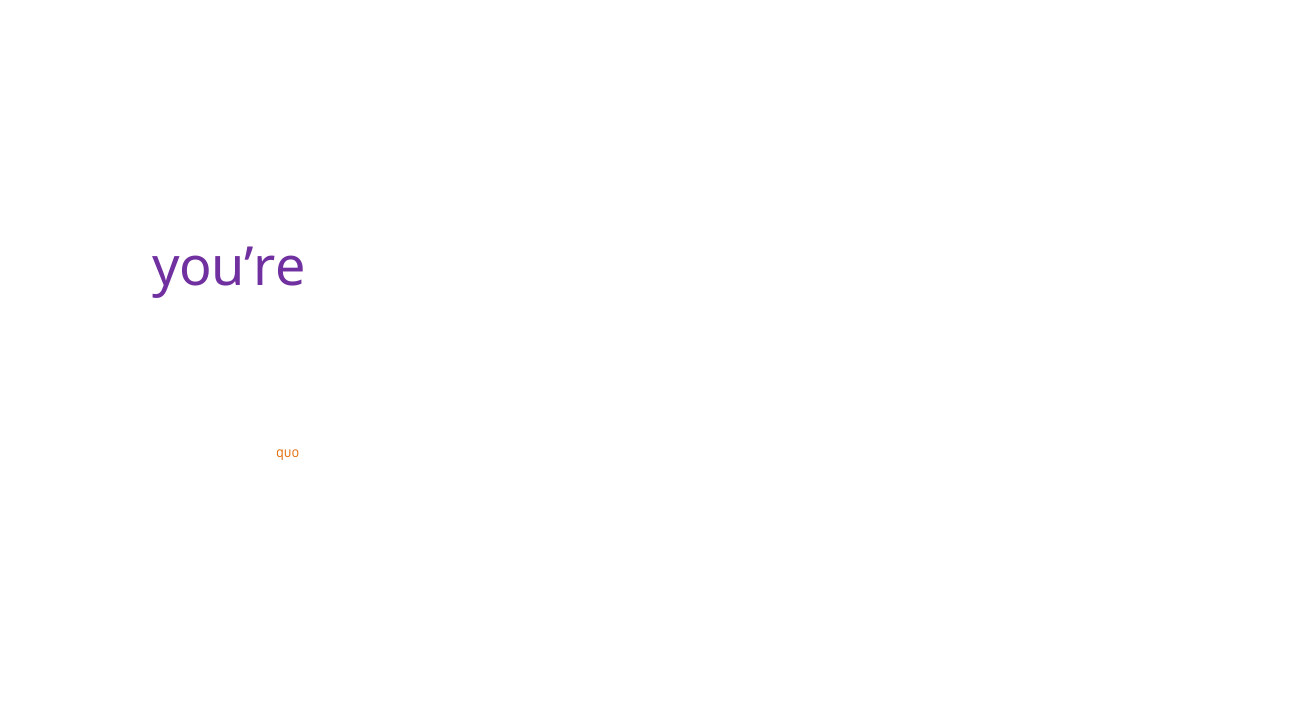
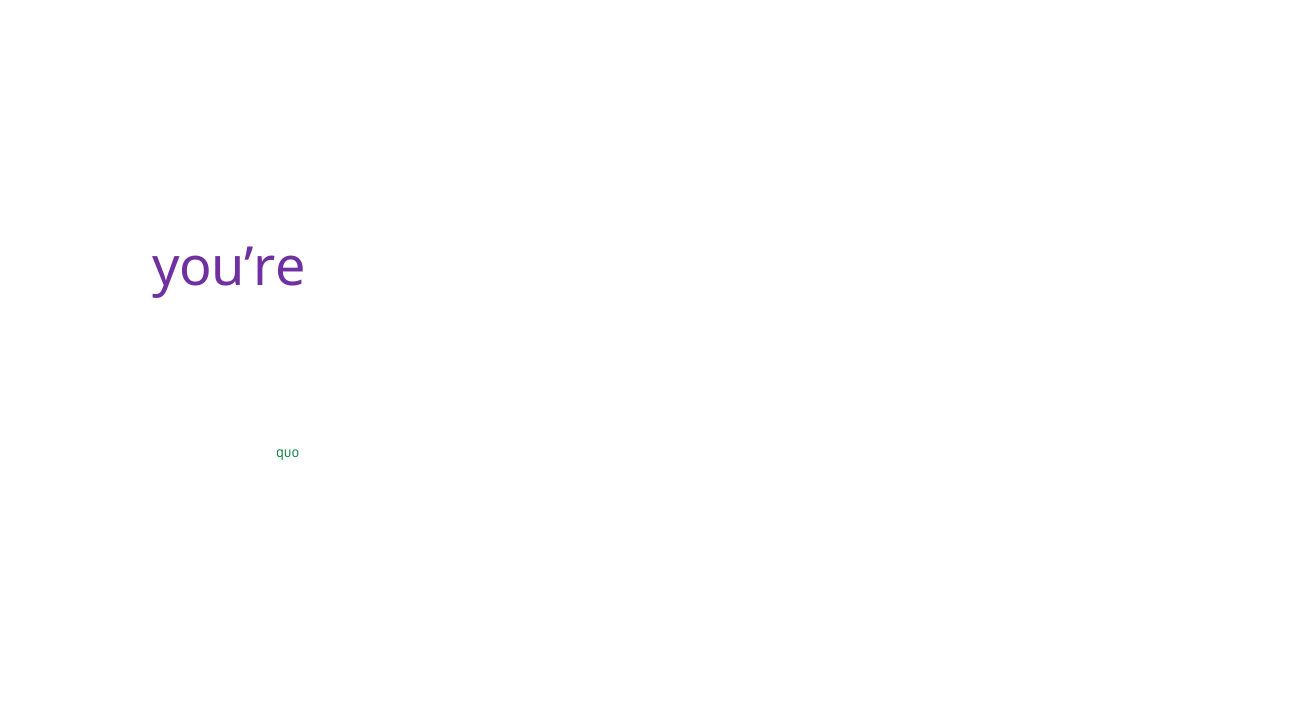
quo at (288, 453) colour: orange -> green
